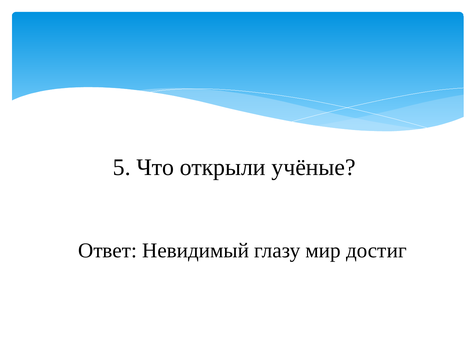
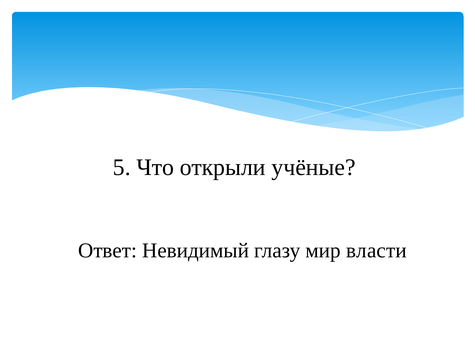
достиг: достиг -> власти
